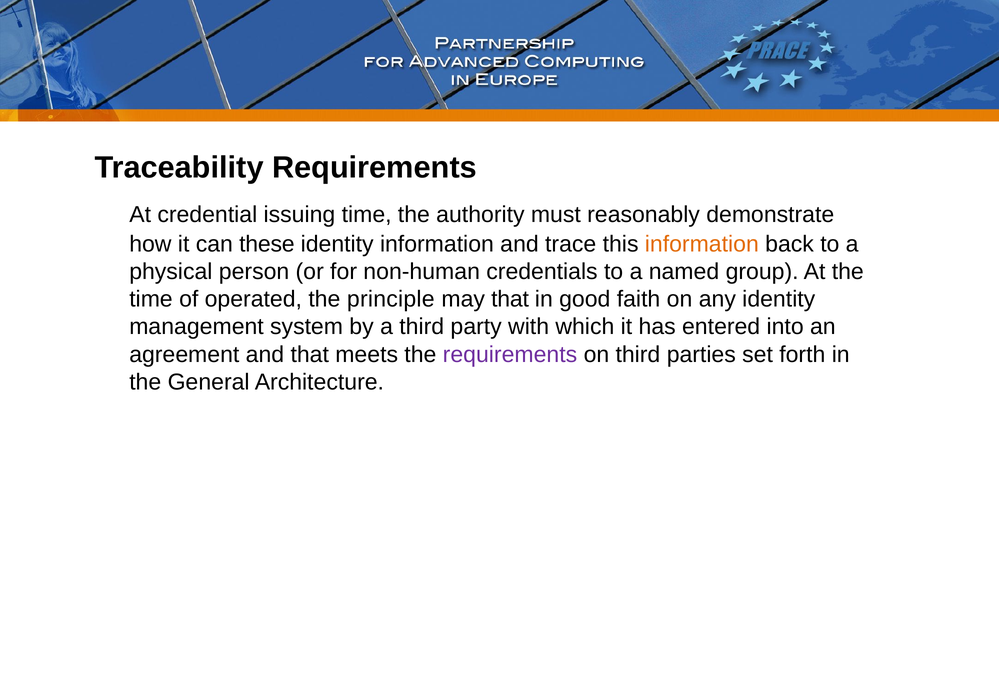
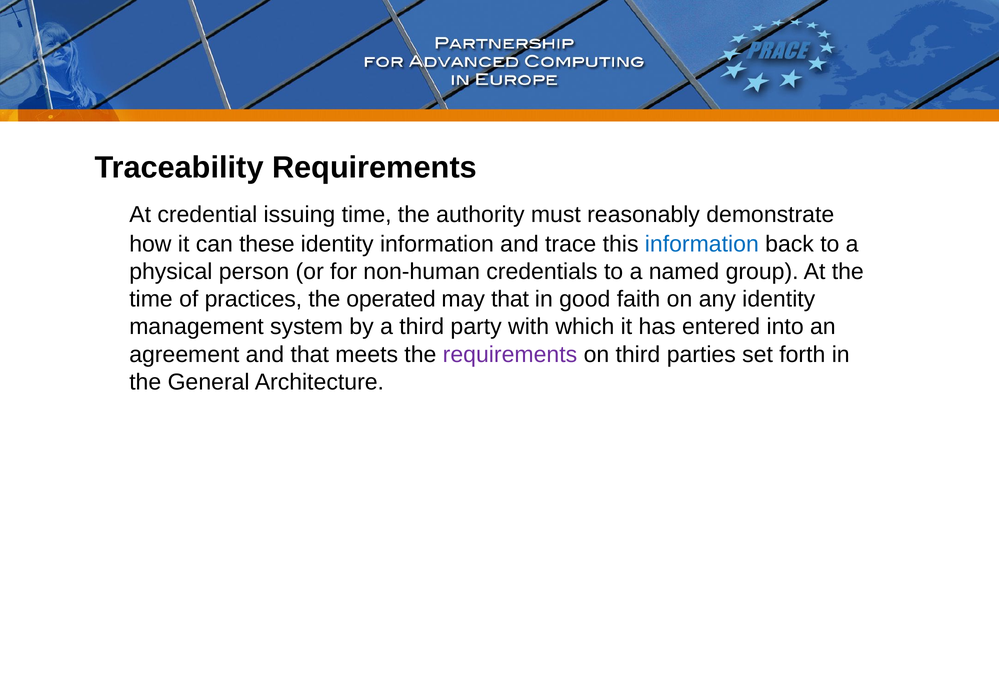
information at (702, 244) colour: orange -> blue
operated: operated -> practices
principle: principle -> operated
